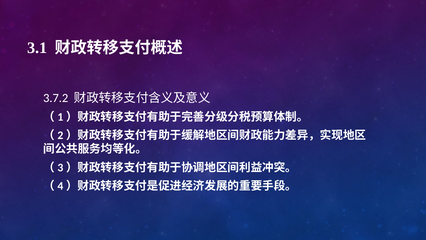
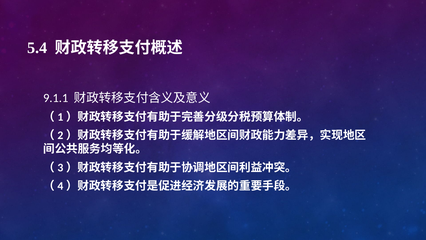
3.1: 3.1 -> 5.4
3.7.2: 3.7.2 -> 9.1.1
